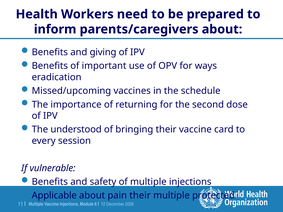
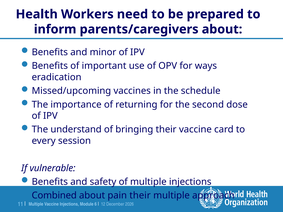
giving: giving -> minor
understood: understood -> understand
Applicable: Applicable -> Combined
protected: protected -> approach
